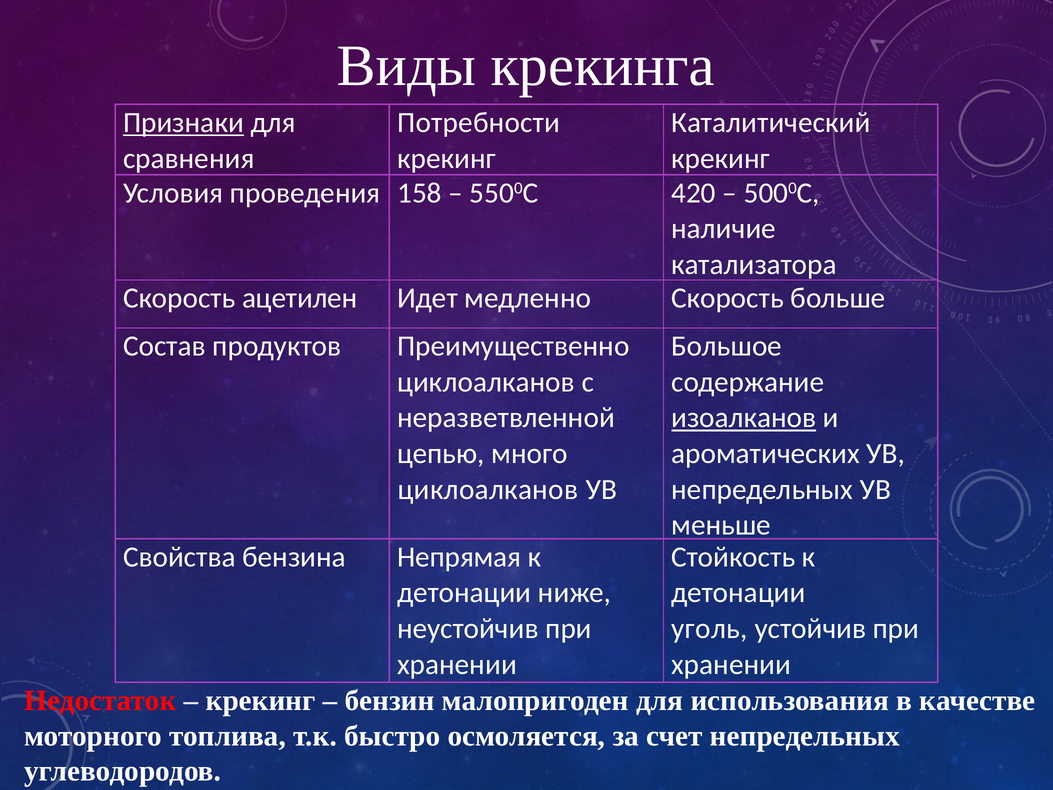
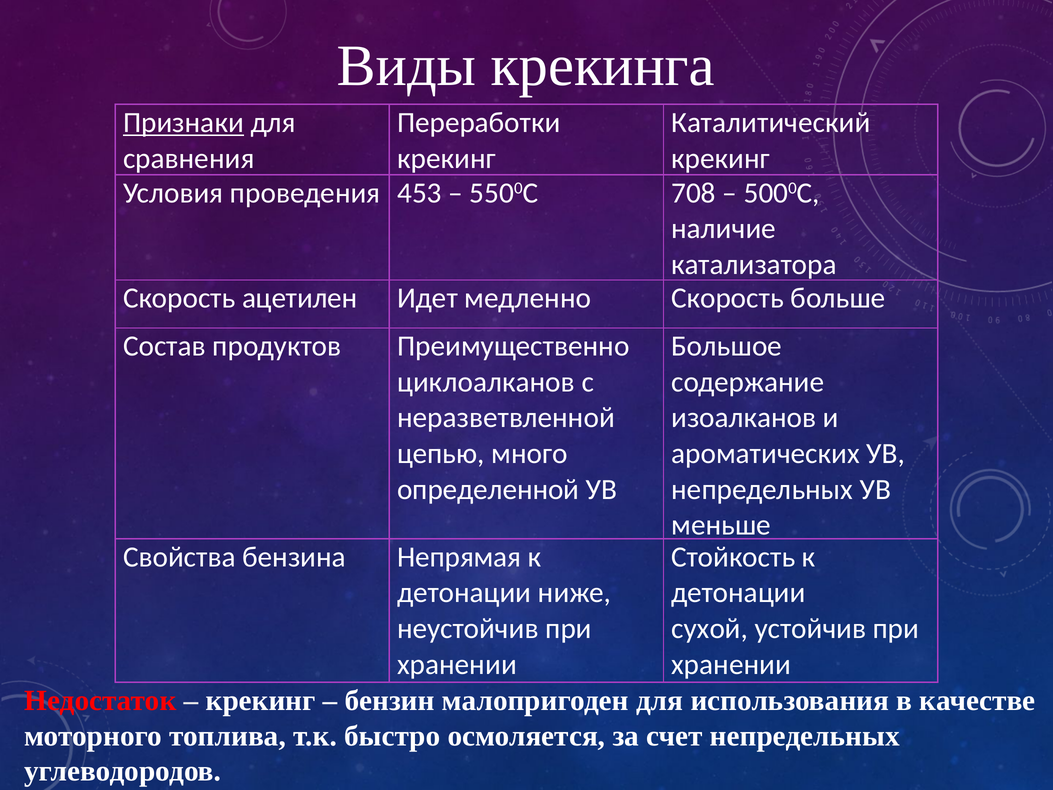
Потребности: Потребности -> Переработки
158: 158 -> 453
420: 420 -> 708
изоалканов underline: present -> none
циклоалканов at (488, 489): циклоалканов -> определенной
уголь: уголь -> сухой
